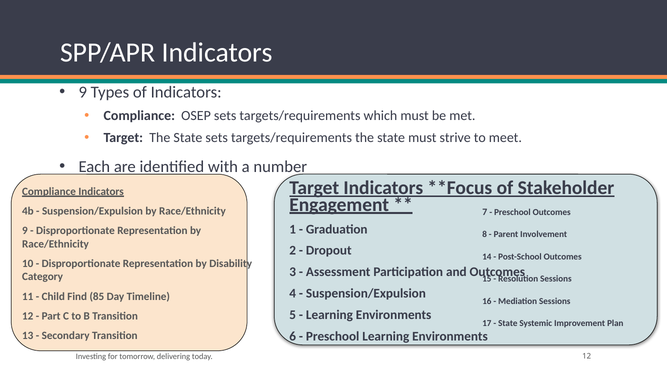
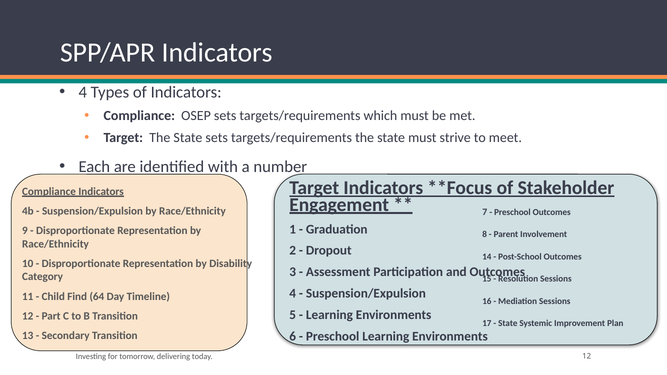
9 at (83, 92): 9 -> 4
85: 85 -> 64
